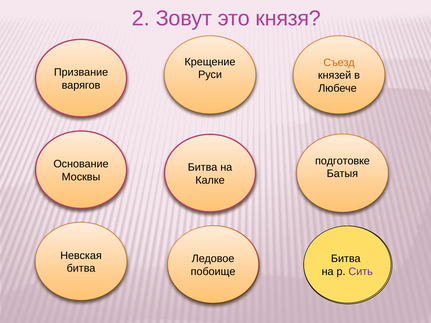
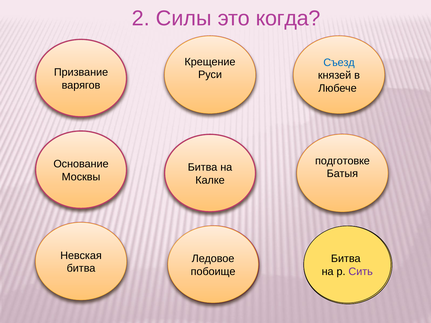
Зовут: Зовут -> Силы
князя: князя -> когда
Съезд colour: orange -> blue
